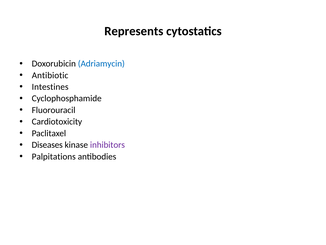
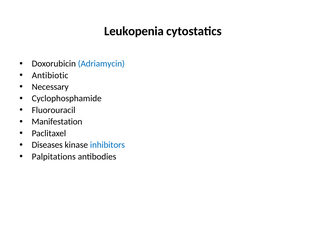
Represents: Represents -> Leukopenia
Intestines: Intestines -> Necessary
Cardiotoxicity: Cardiotoxicity -> Manifestation
inhibitors colour: purple -> blue
